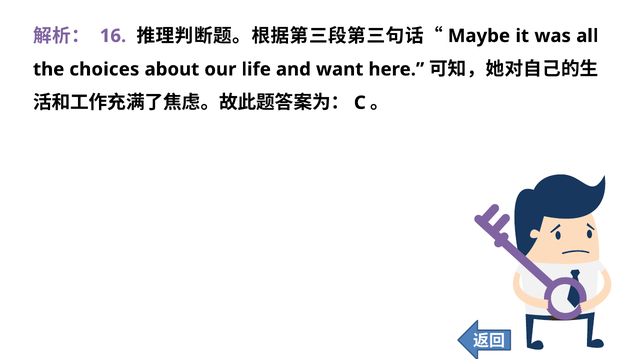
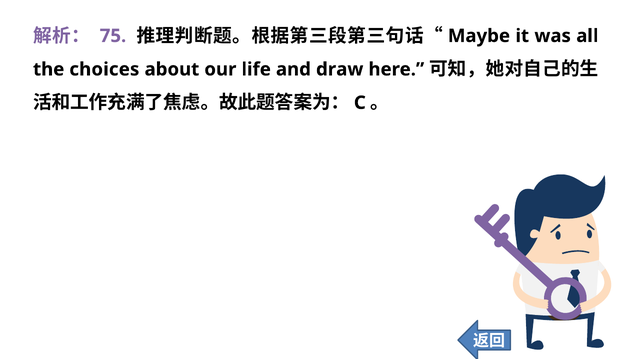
16: 16 -> 75
want: want -> draw
